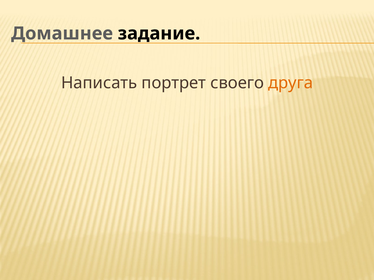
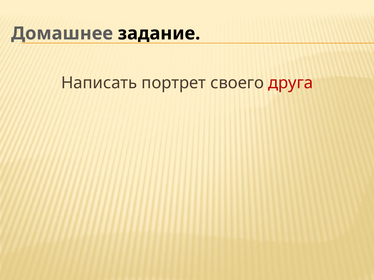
друга colour: orange -> red
